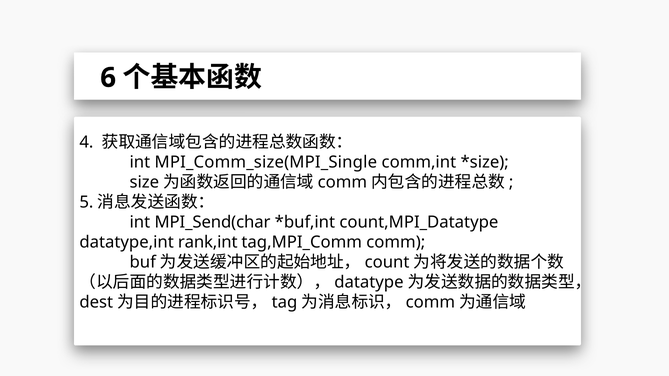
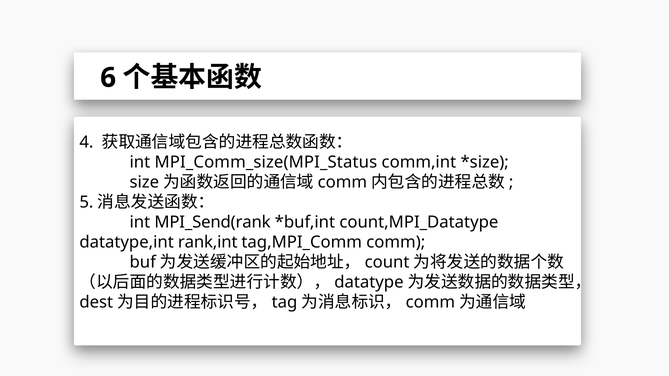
MPI_Comm_size(MPI_Single: MPI_Comm_size(MPI_Single -> MPI_Comm_size(MPI_Status
MPI_Send(char: MPI_Send(char -> MPI_Send(rank
